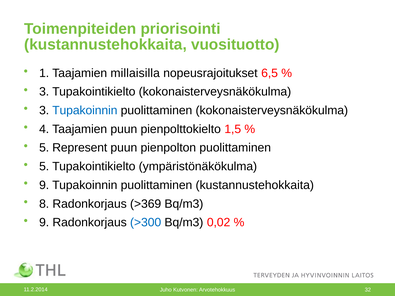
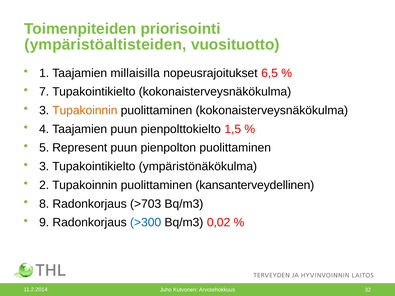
kustannustehokkaita at (105, 45): kustannustehokkaita -> ympäristöaltisteiden
3 at (44, 92): 3 -> 7
Tupakoinnin at (85, 111) colour: blue -> orange
5 at (44, 167): 5 -> 3
9 at (44, 185): 9 -> 2
puolittaminen kustannustehokkaita: kustannustehokkaita -> kansanterveydellinen
>369: >369 -> >703
